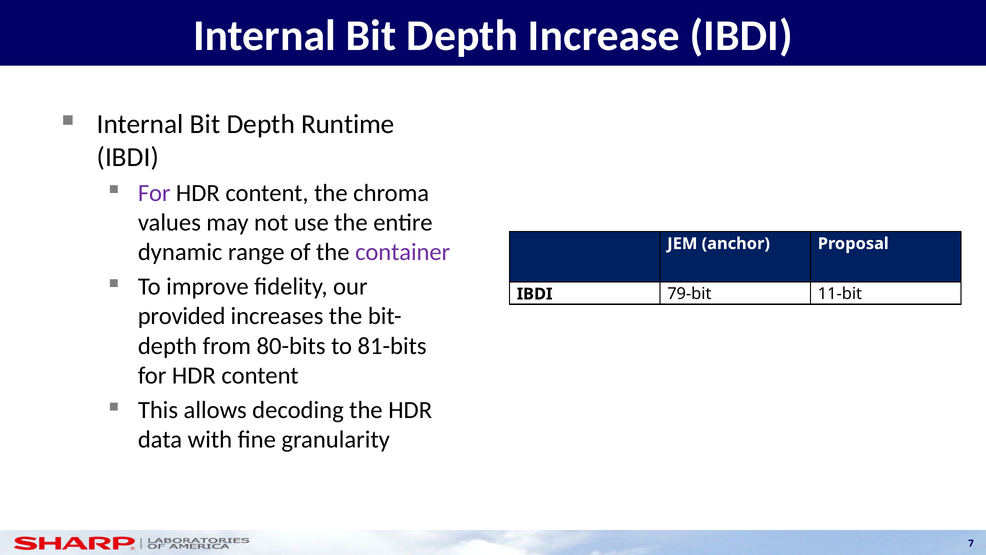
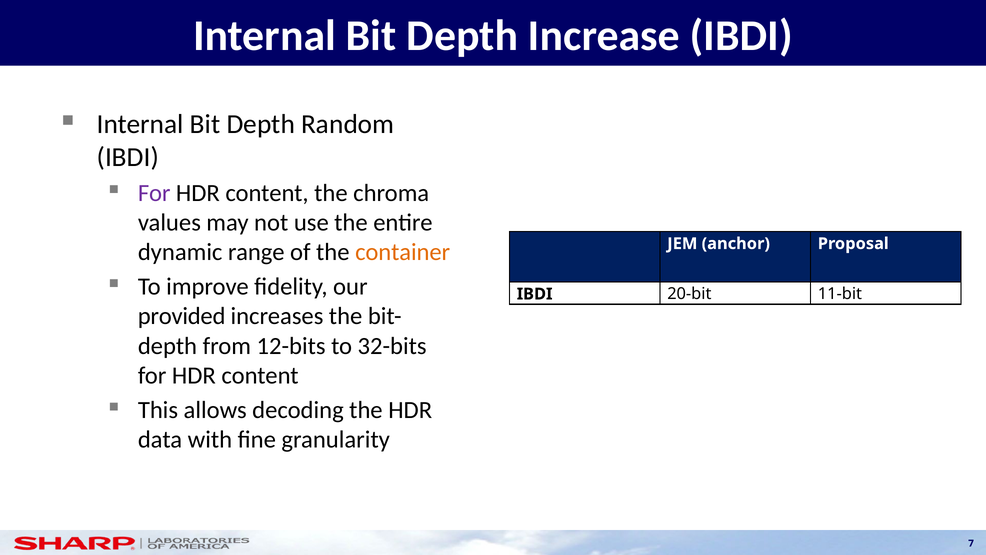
Runtime: Runtime -> Random
container colour: purple -> orange
79-bit: 79-bit -> 20-bit
80-bits: 80-bits -> 12-bits
81-bits: 81-bits -> 32-bits
